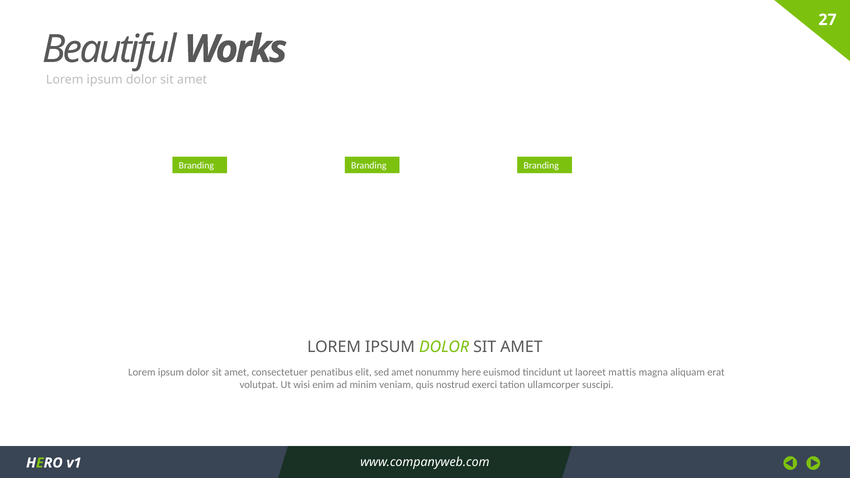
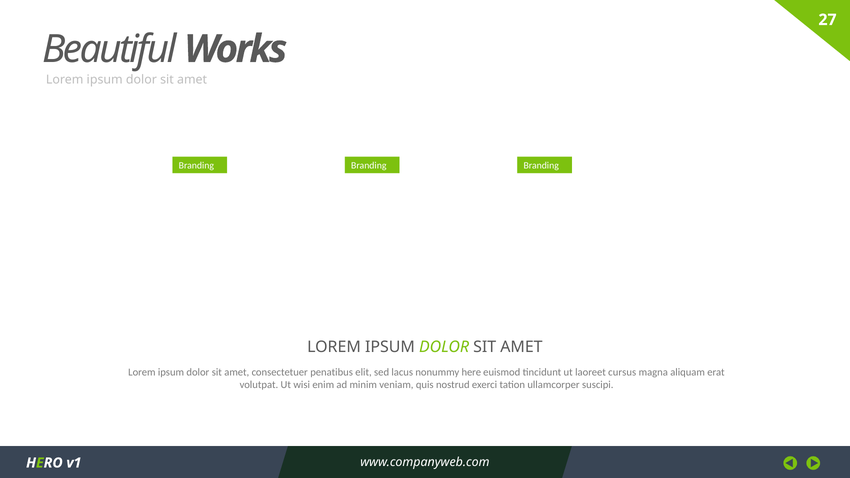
sed amet: amet -> lacus
mattis: mattis -> cursus
